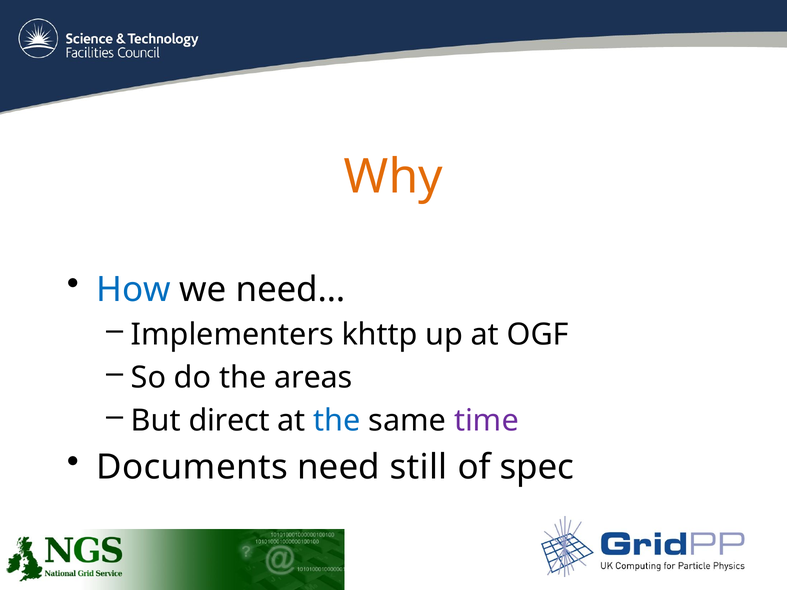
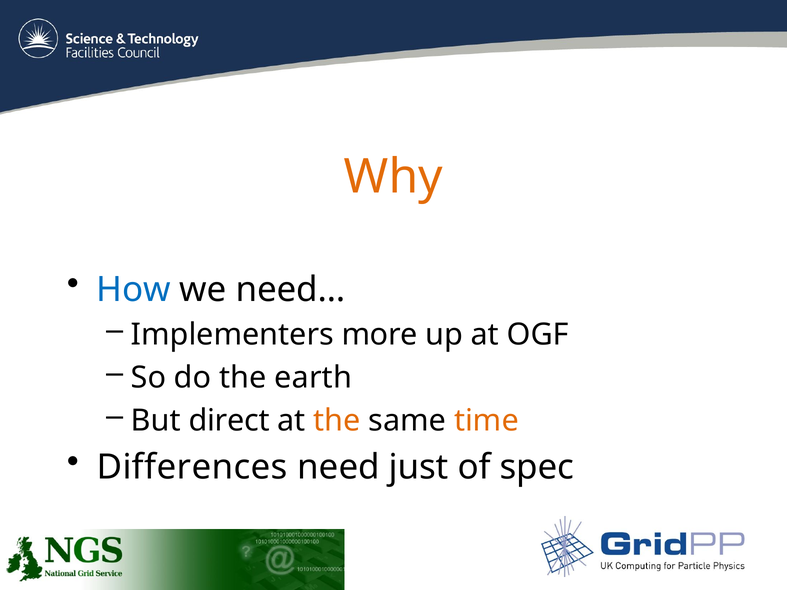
khttp: khttp -> more
areas: areas -> earth
the at (337, 421) colour: blue -> orange
time colour: purple -> orange
Documents: Documents -> Differences
still: still -> just
